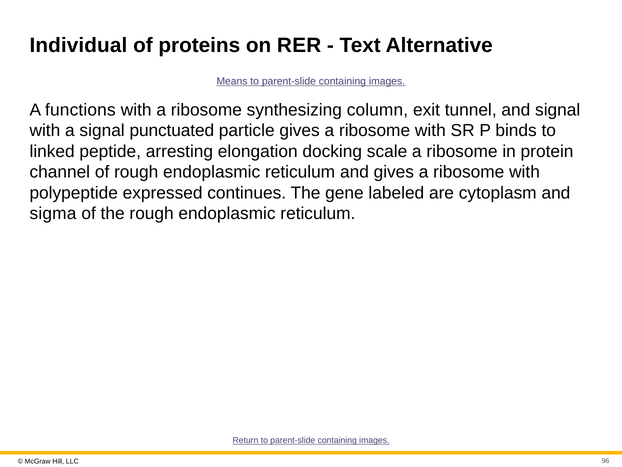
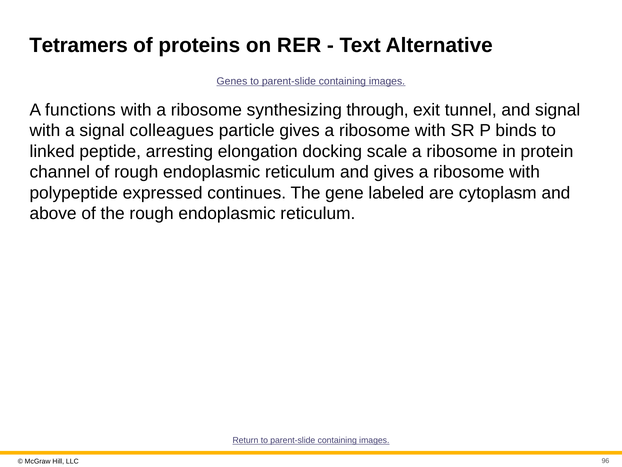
Individual: Individual -> Tetramers
Means: Means -> Genes
column: column -> through
punctuated: punctuated -> colleagues
sigma: sigma -> above
